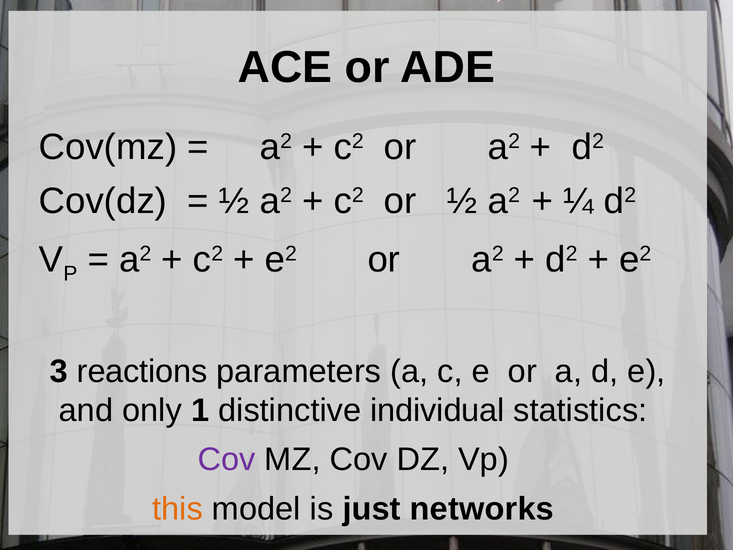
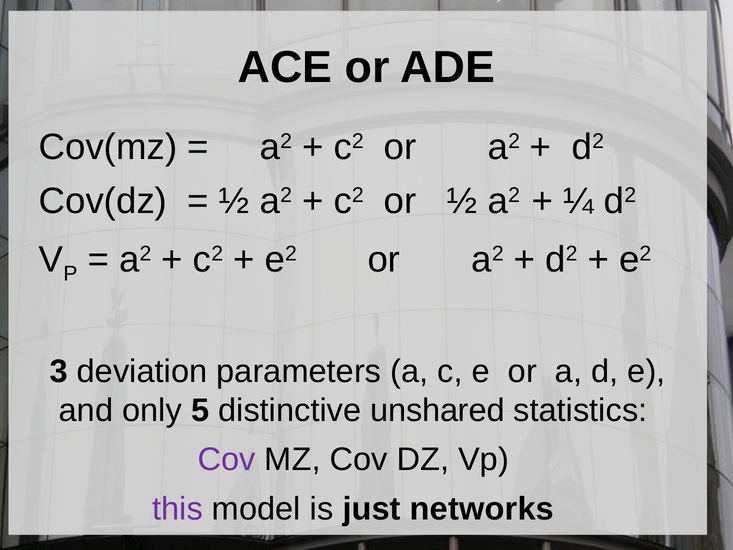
reactions: reactions -> deviation
1: 1 -> 5
individual: individual -> unshared
this colour: orange -> purple
